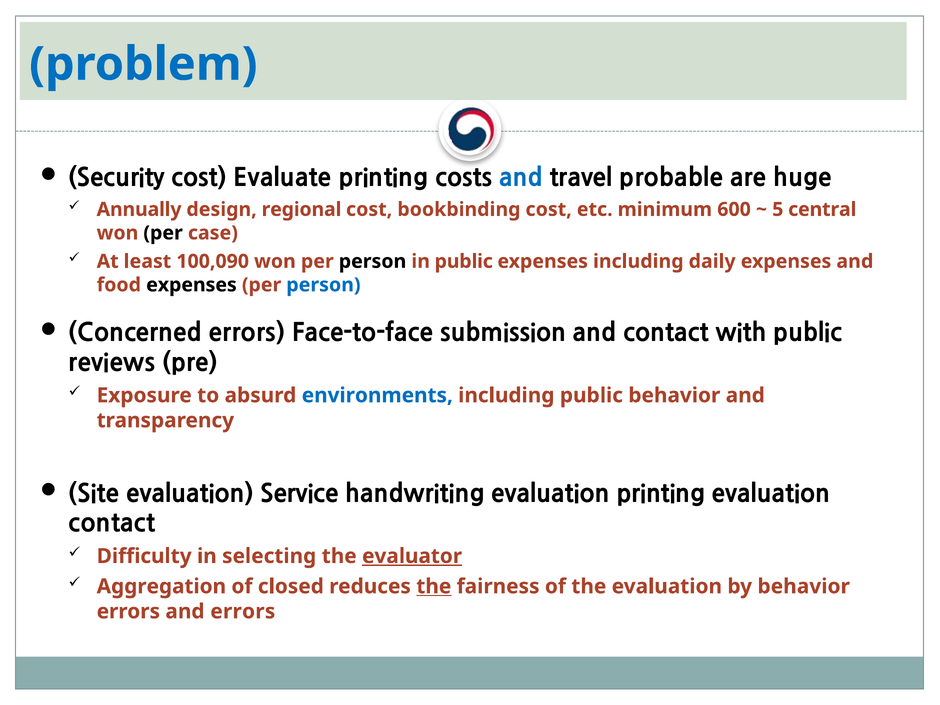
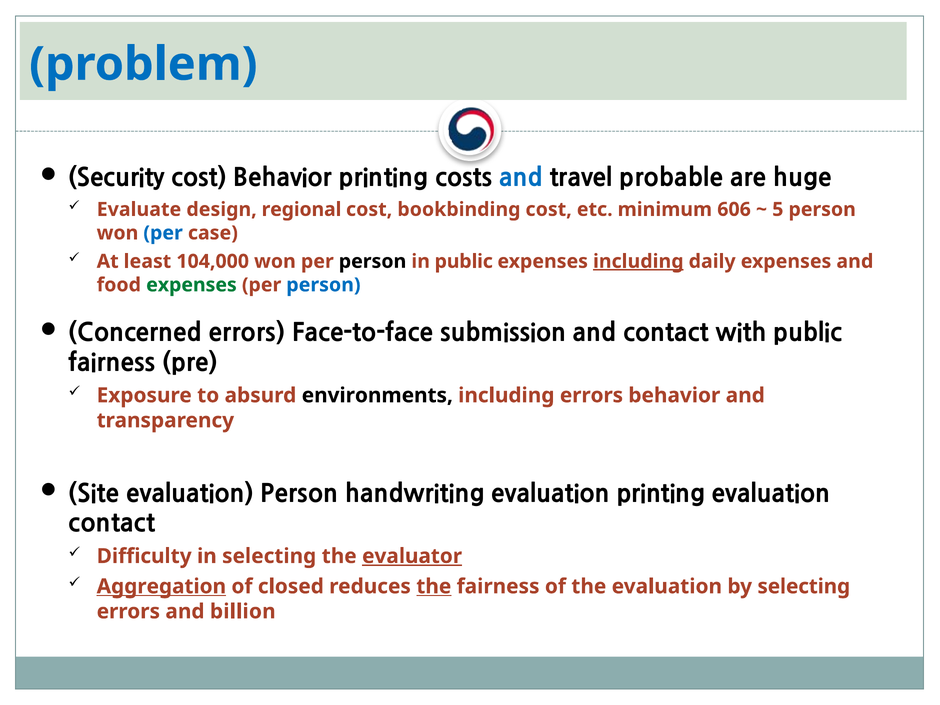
cost Evaluate: Evaluate -> Behavior
Annually: Annually -> Evaluate
600: 600 -> 606
5 central: central -> person
per at (163, 233) colour: black -> blue
100,090: 100,090 -> 104,000
including at (638, 261) underline: none -> present
expenses at (191, 285) colour: black -> green
reviews at (112, 363): reviews -> fairness
environments colour: blue -> black
including public: public -> errors
evaluation Service: Service -> Person
Aggregation underline: none -> present
by behavior: behavior -> selecting
and errors: errors -> billion
